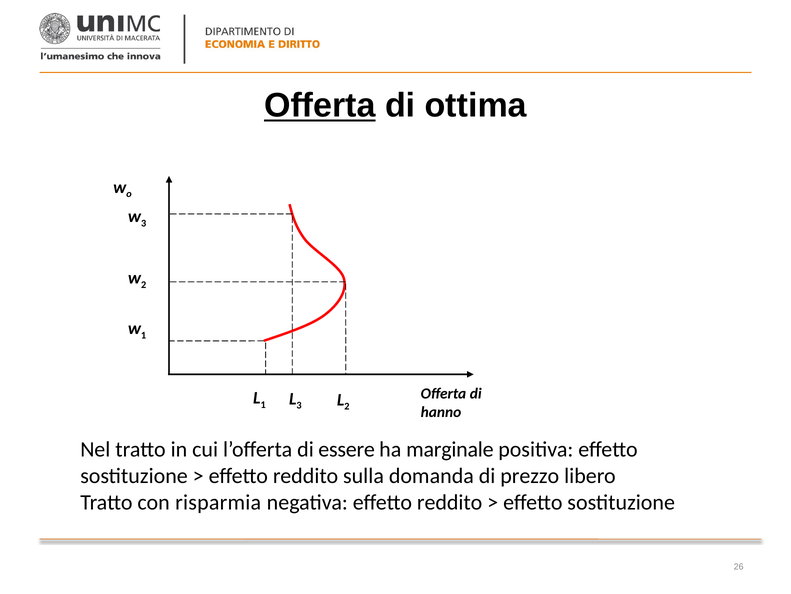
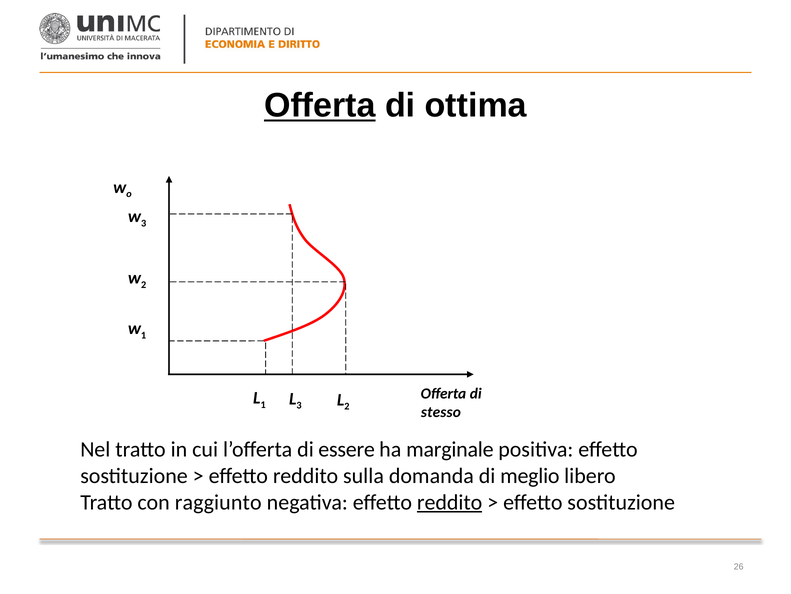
hanno: hanno -> stesso
prezzo: prezzo -> meglio
risparmia: risparmia -> raggiunto
reddito at (450, 502) underline: none -> present
